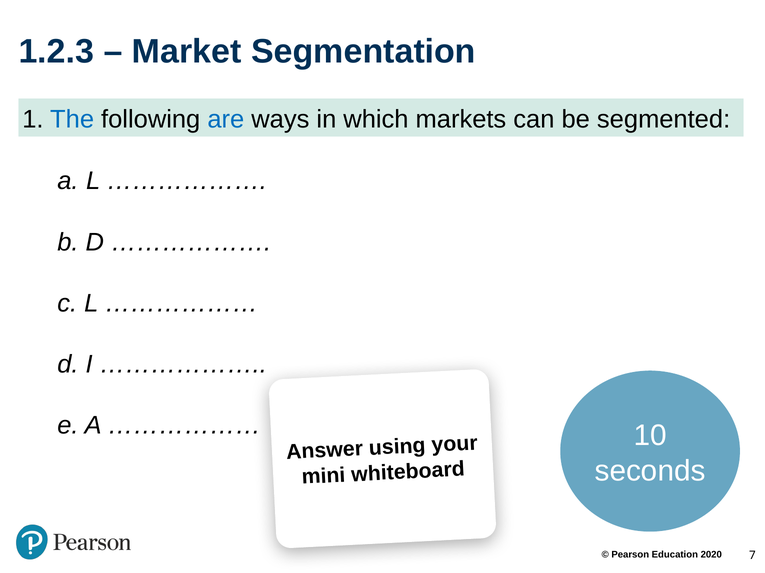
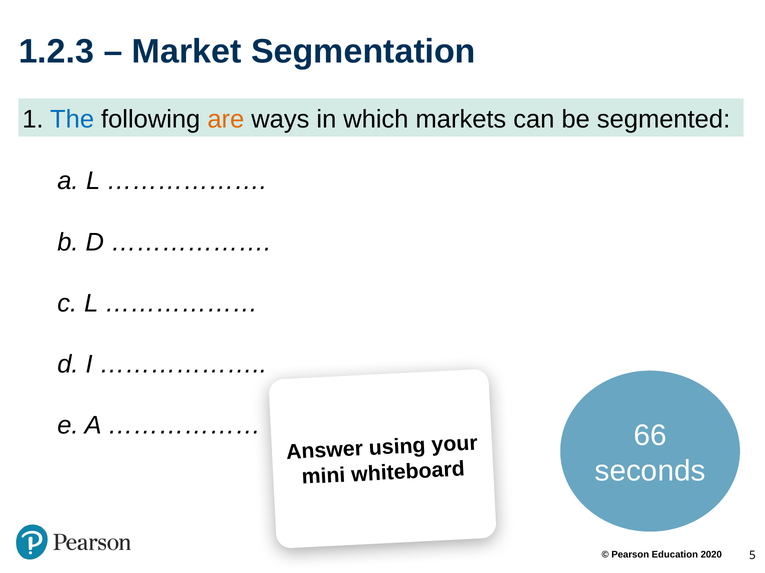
are colour: blue -> orange
10: 10 -> 66
7: 7 -> 5
